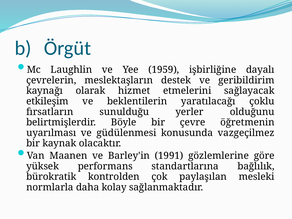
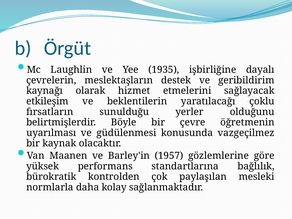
1959: 1959 -> 1935
1991: 1991 -> 1957
